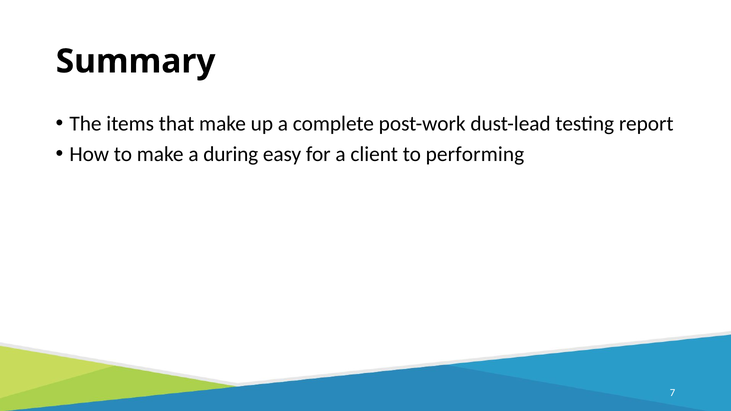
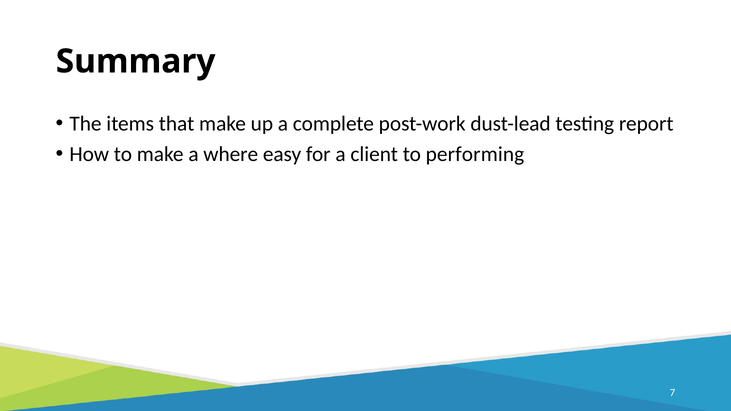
during: during -> where
